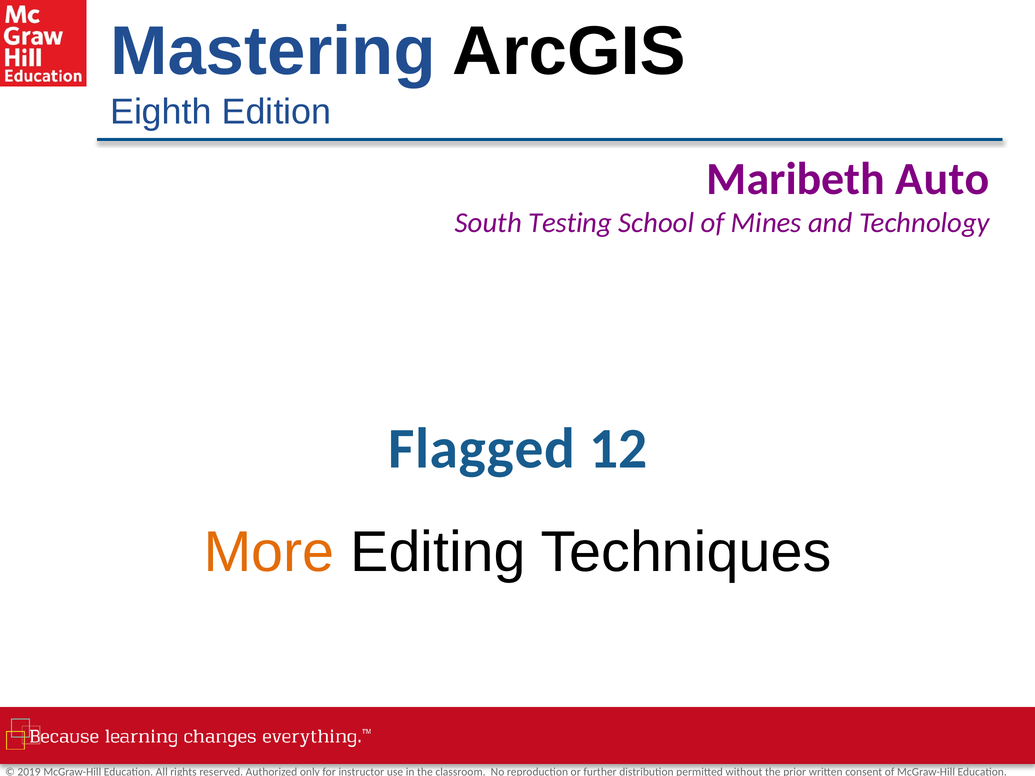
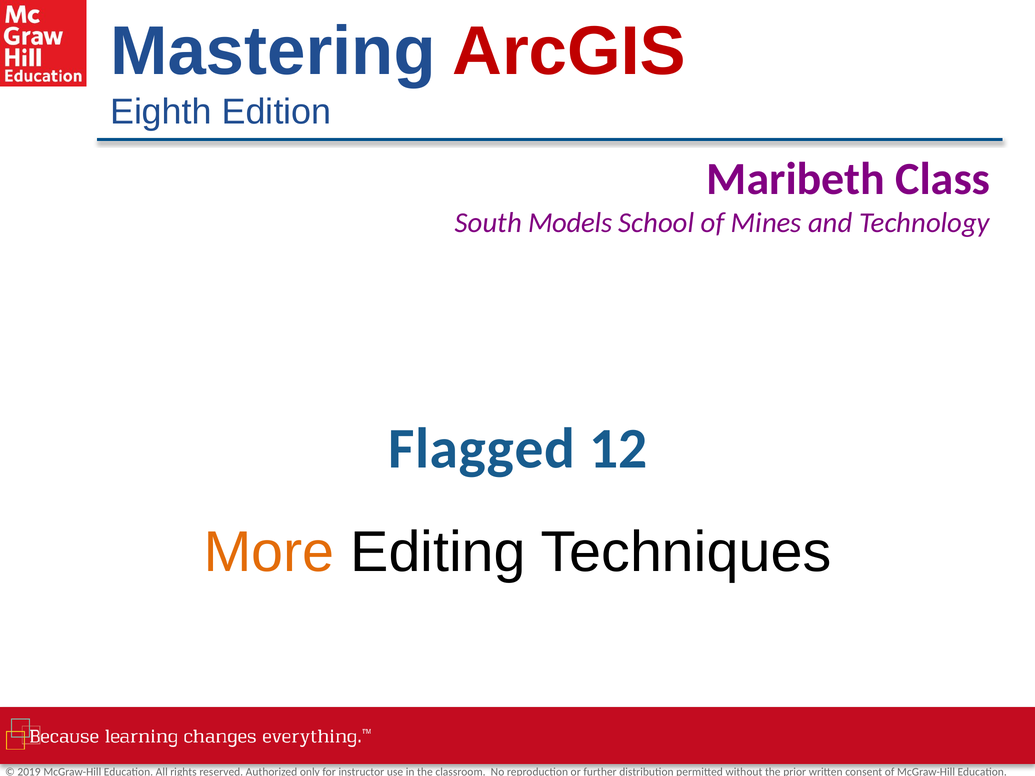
ArcGIS colour: black -> red
Auto: Auto -> Class
Testing: Testing -> Models
